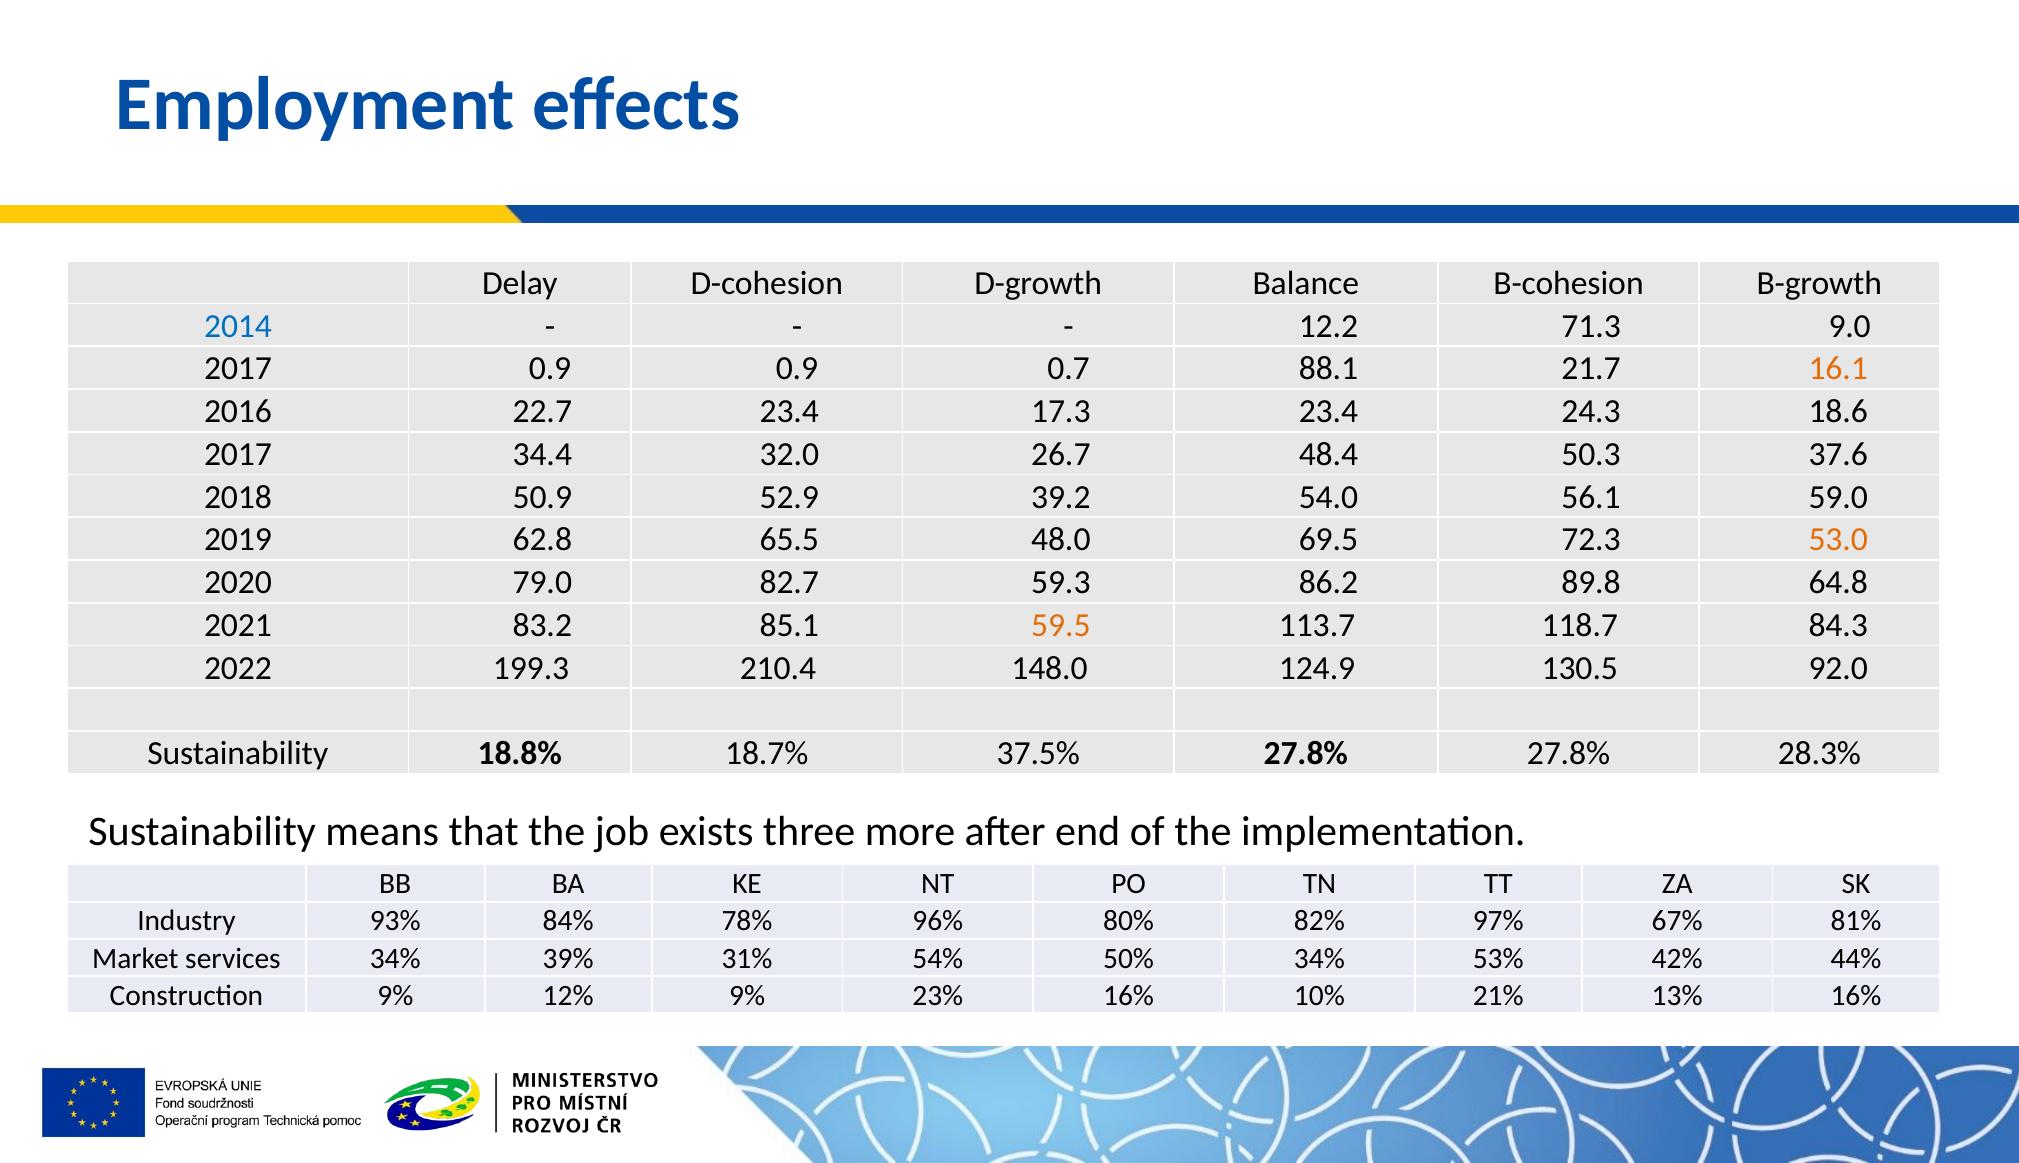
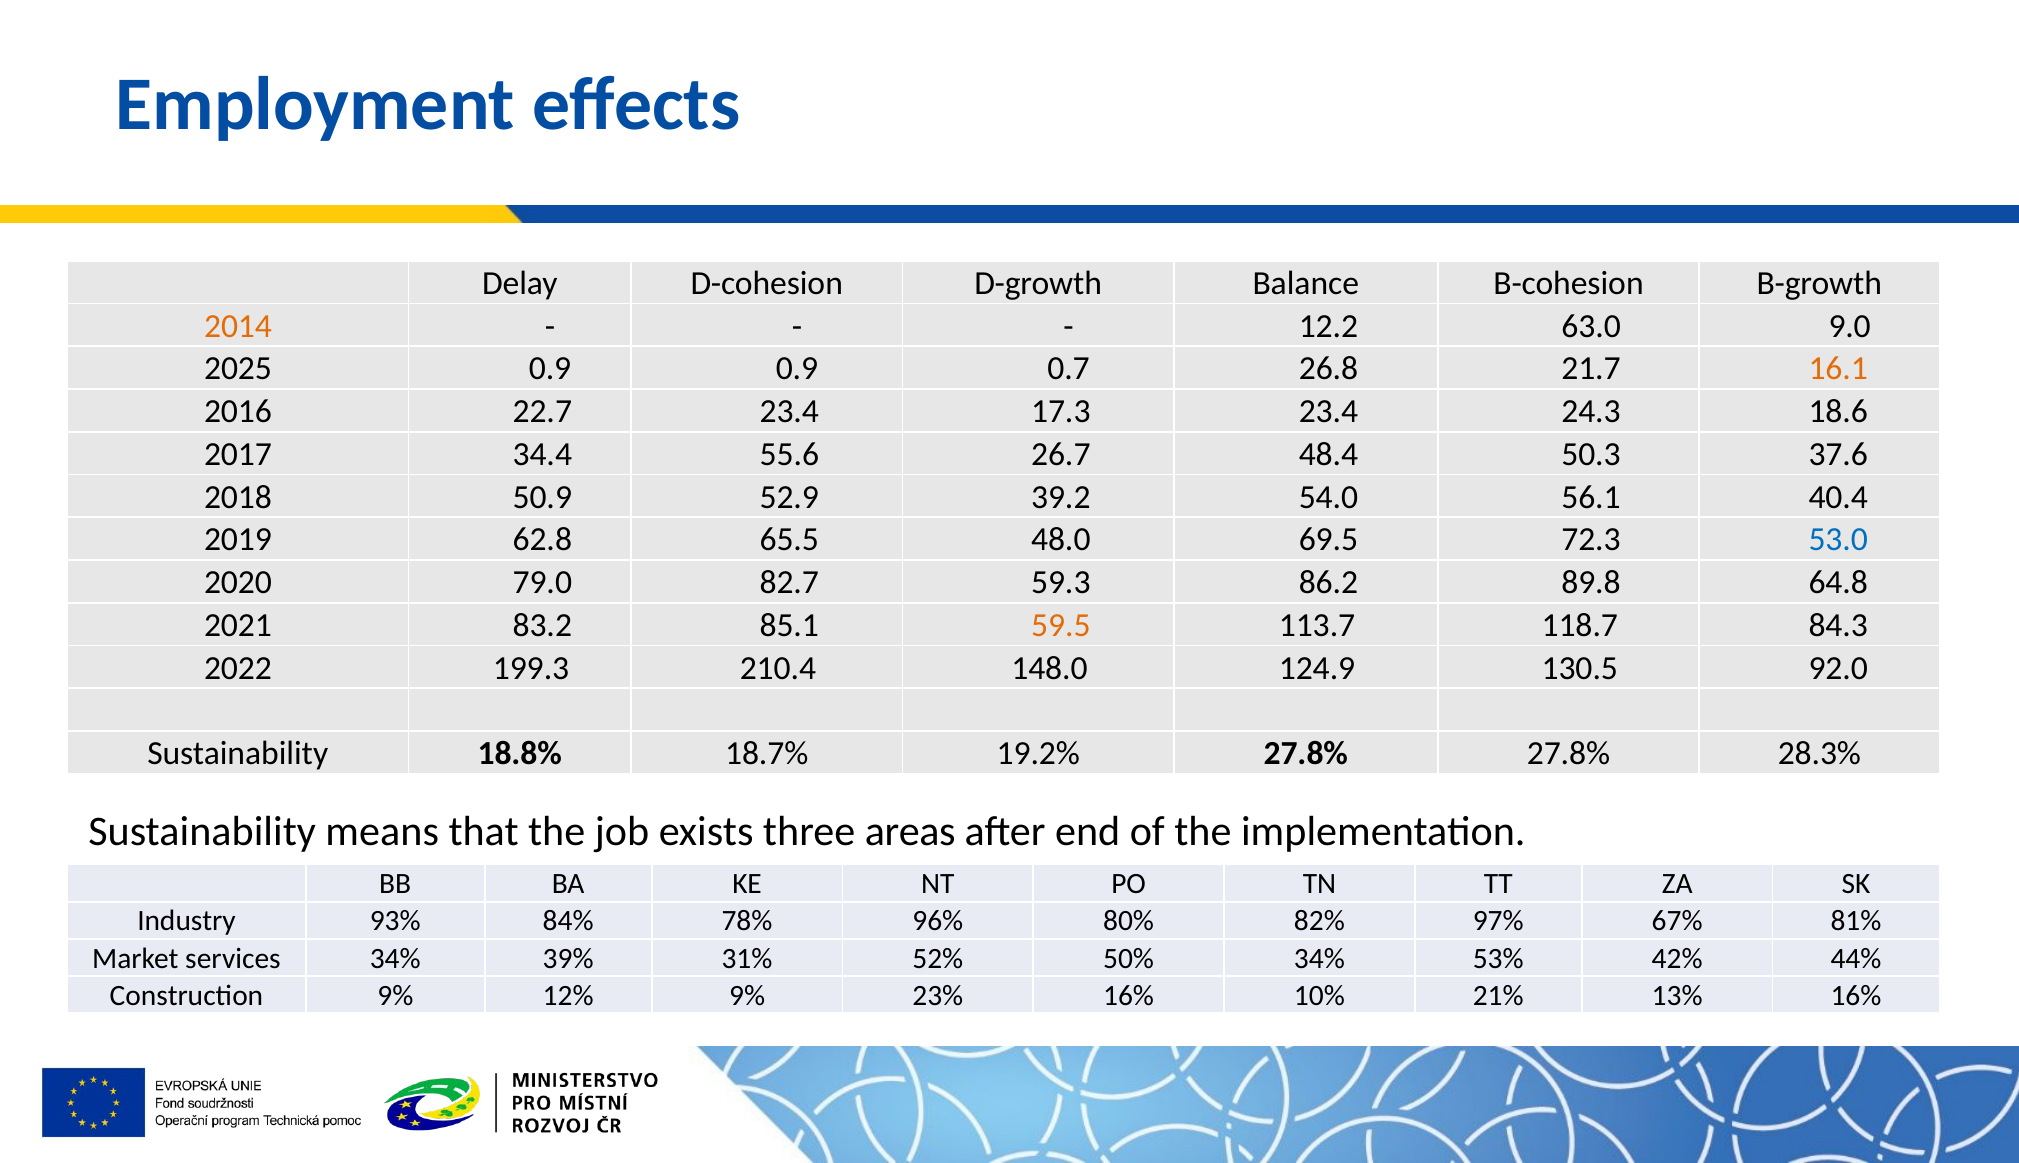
2014 colour: blue -> orange
71.3: 71.3 -> 63.0
2017 at (238, 369): 2017 -> 2025
88.1: 88.1 -> 26.8
32.0: 32.0 -> 55.6
59.0: 59.0 -> 40.4
53.0 colour: orange -> blue
37.5%: 37.5% -> 19.2%
more: more -> areas
54%: 54% -> 52%
